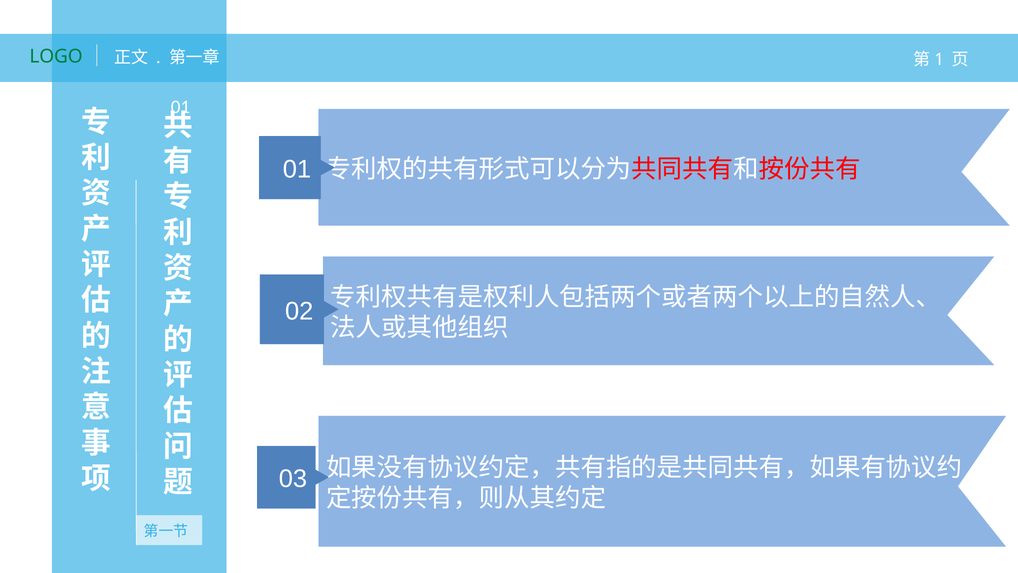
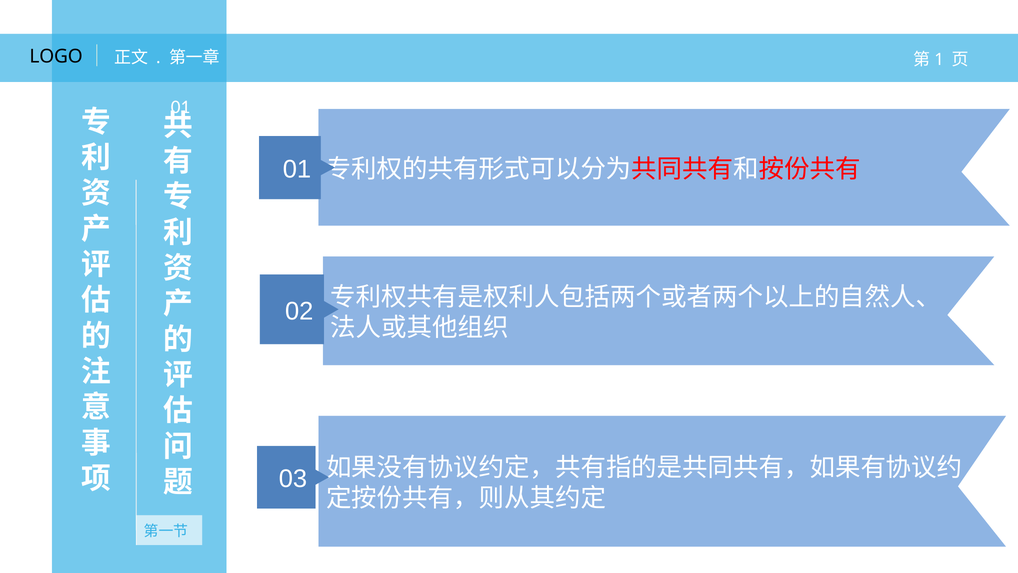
LOGO colour: green -> black
